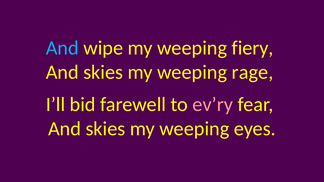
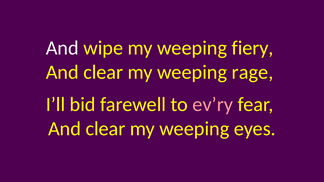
And at (62, 48) colour: light blue -> white
skies at (103, 72): skies -> clear
skies at (105, 129): skies -> clear
